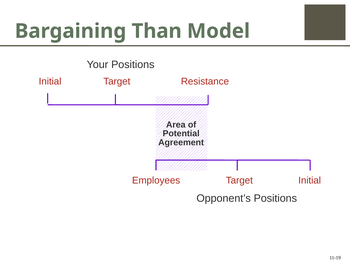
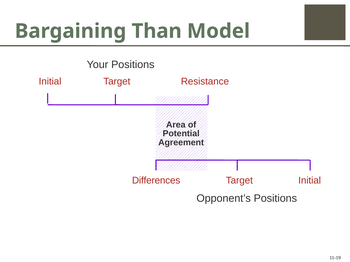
Employees: Employees -> Differences
